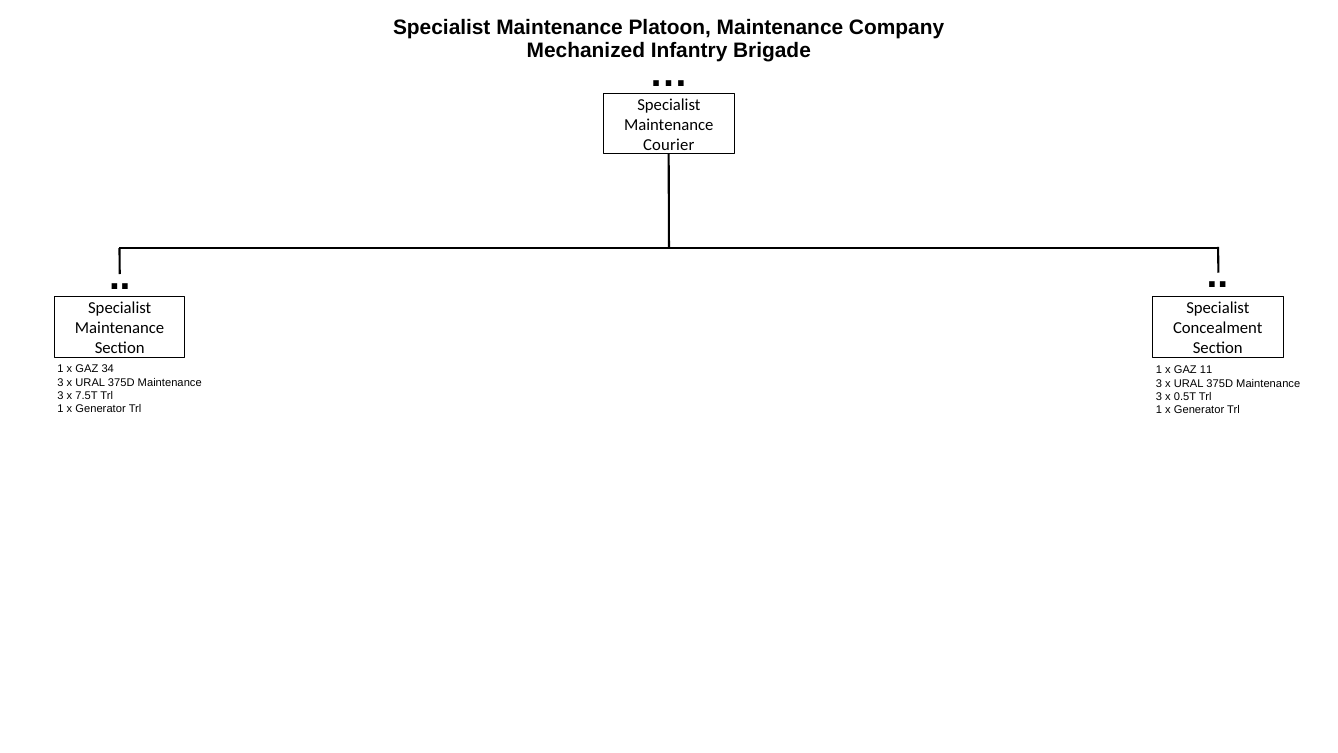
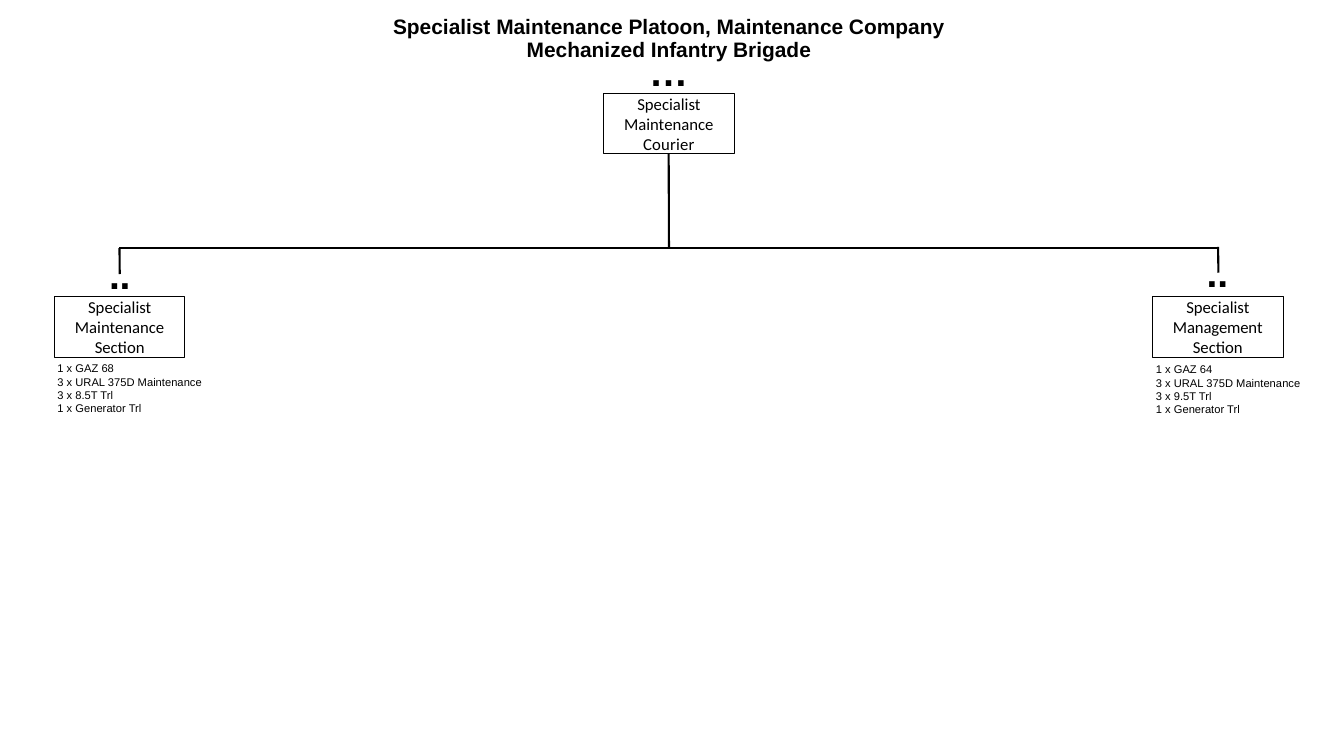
Concealment: Concealment -> Management
34: 34 -> 68
11: 11 -> 64
7.5T: 7.5T -> 8.5T
0.5T: 0.5T -> 9.5T
